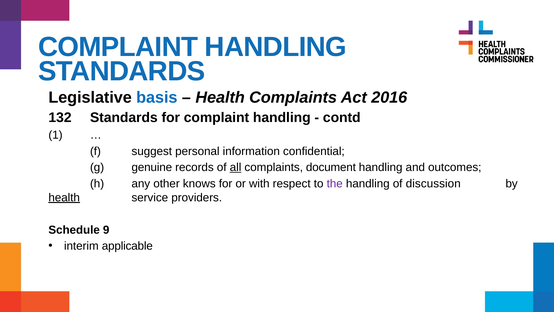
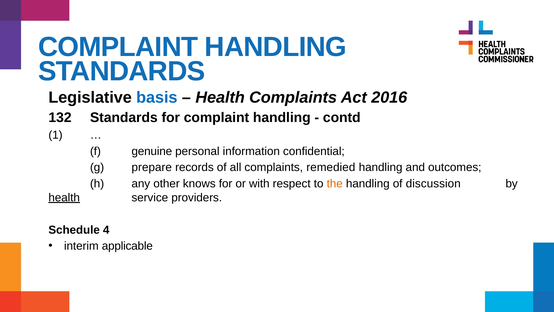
suggest: suggest -> genuine
genuine: genuine -> prepare
all underline: present -> none
document: document -> remedied
the colour: purple -> orange
9: 9 -> 4
